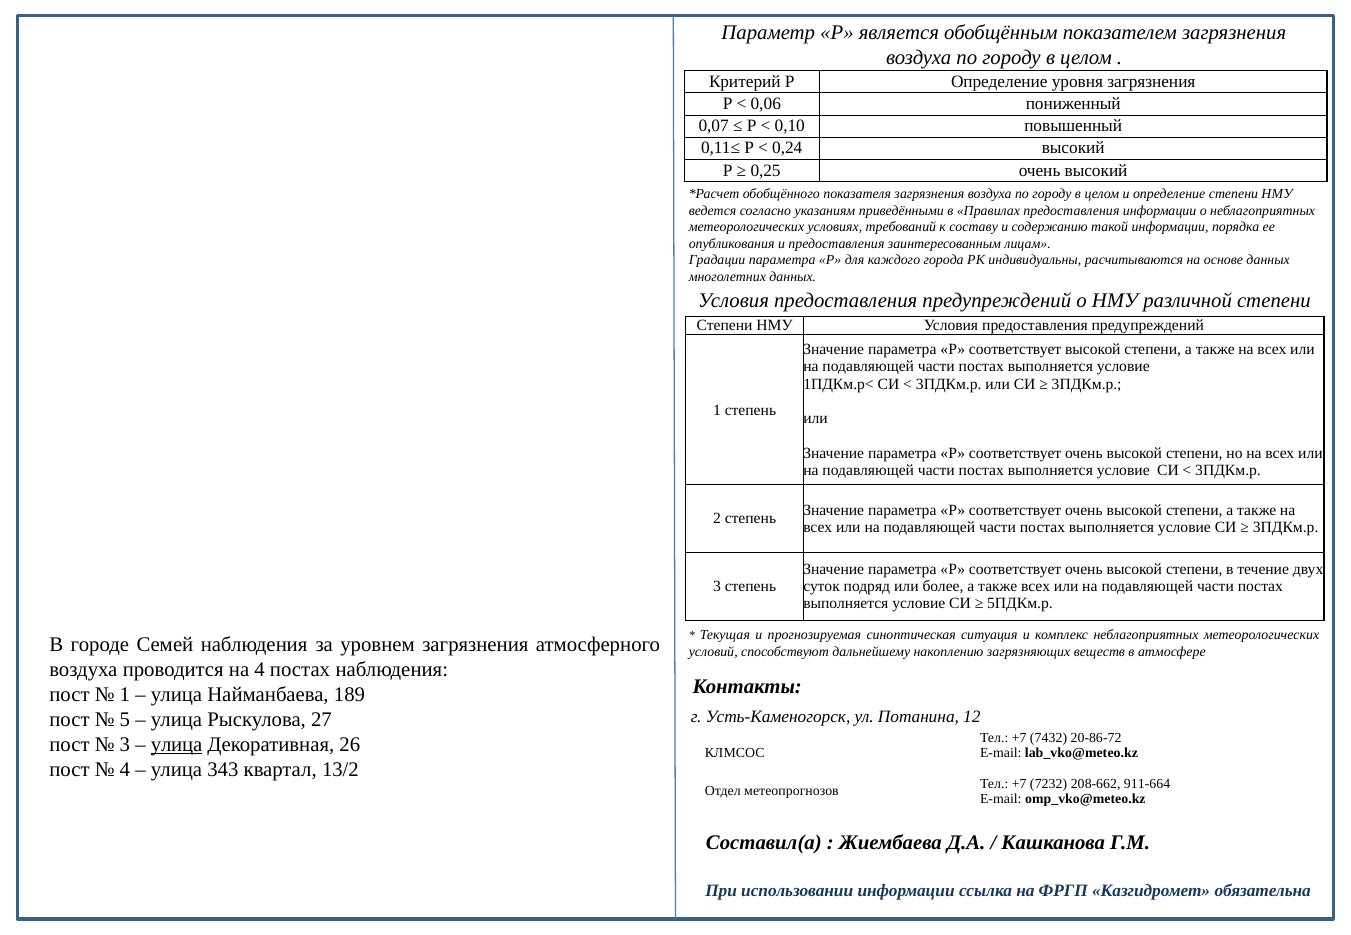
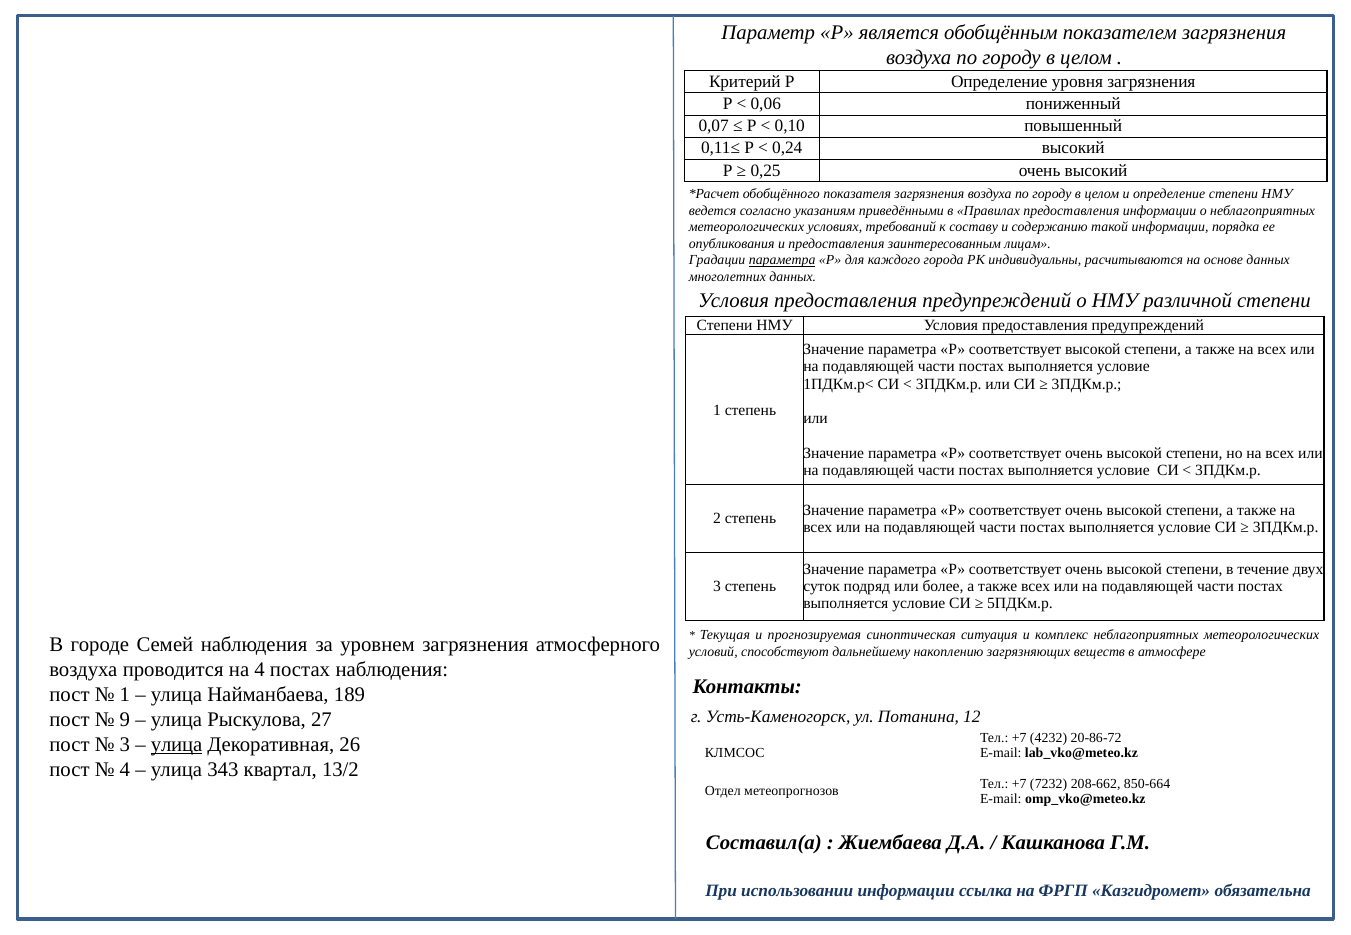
параметра at (782, 260) underline: none -> present
5: 5 -> 9
7432: 7432 -> 4232
911-664: 911-664 -> 850-664
